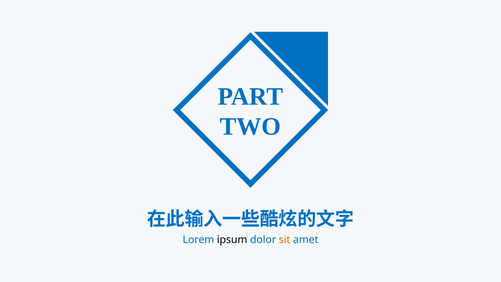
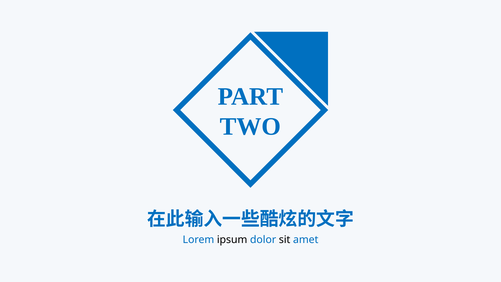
sit colour: orange -> black
